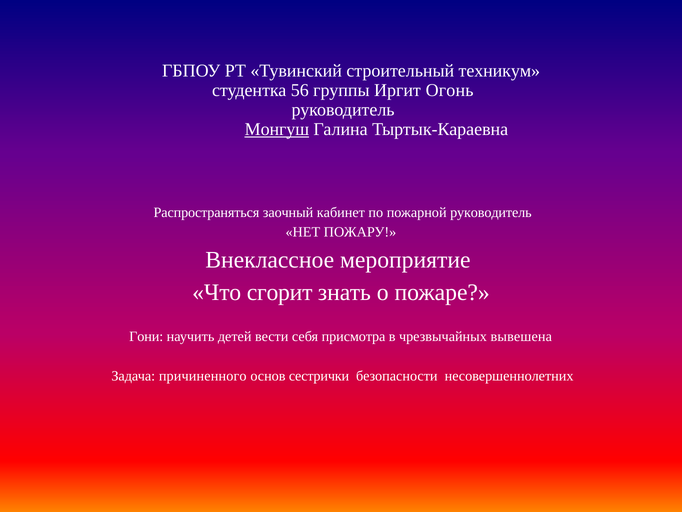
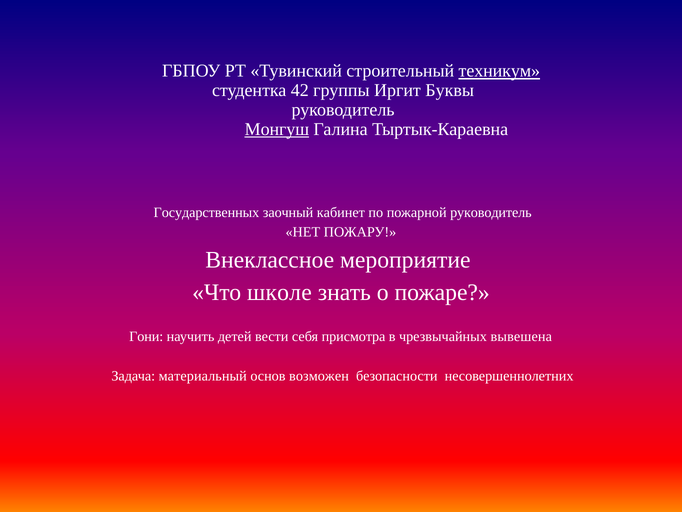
техникум underline: none -> present
56: 56 -> 42
Огонь: Огонь -> Буквы
Распространяться: Распространяться -> Государственных
сгорит: сгорит -> школе
причиненного: причиненного -> материальный
сестрички: сестрички -> возможен
